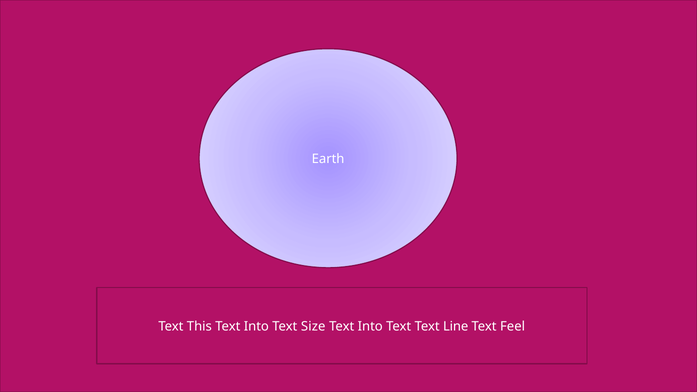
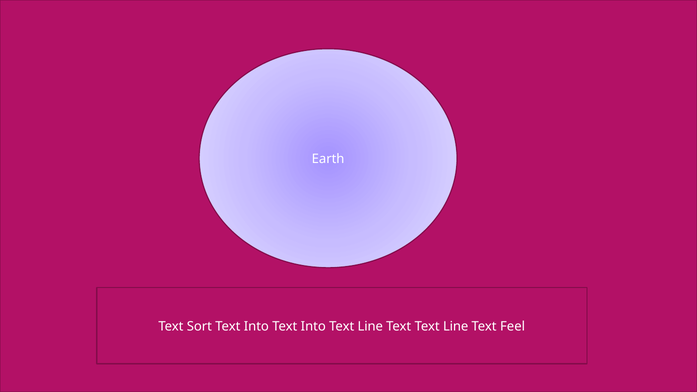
This: This -> Sort
Size at (313, 327): Size -> Into
Into at (370, 327): Into -> Line
